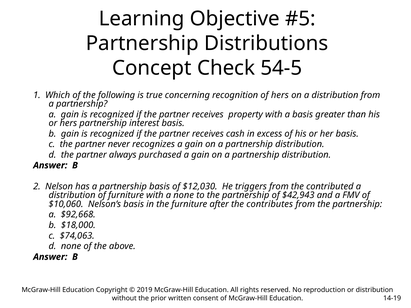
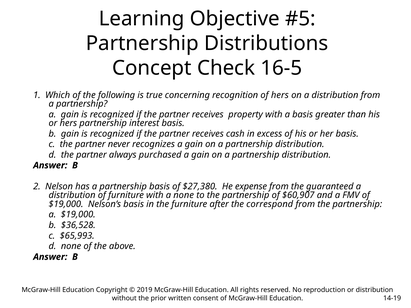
54-5: 54-5 -> 16-5
$12,030: $12,030 -> $27,380
triggers: triggers -> expense
contributed: contributed -> guaranteed
$42,943: $42,943 -> $60,907
$10,060 at (66, 204): $10,060 -> $19,000
contributes: contributes -> correspond
a $92,668: $92,668 -> $19,000
$18,000: $18,000 -> $36,528
$74,063: $74,063 -> $65,993
